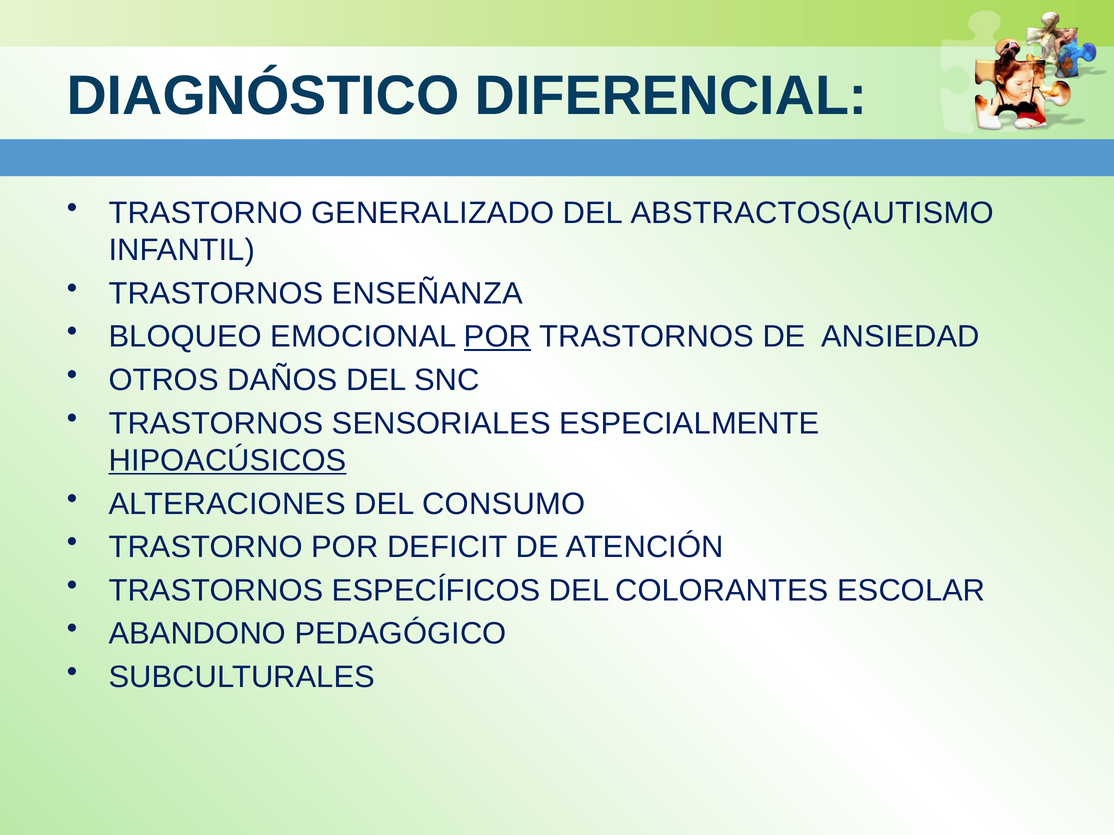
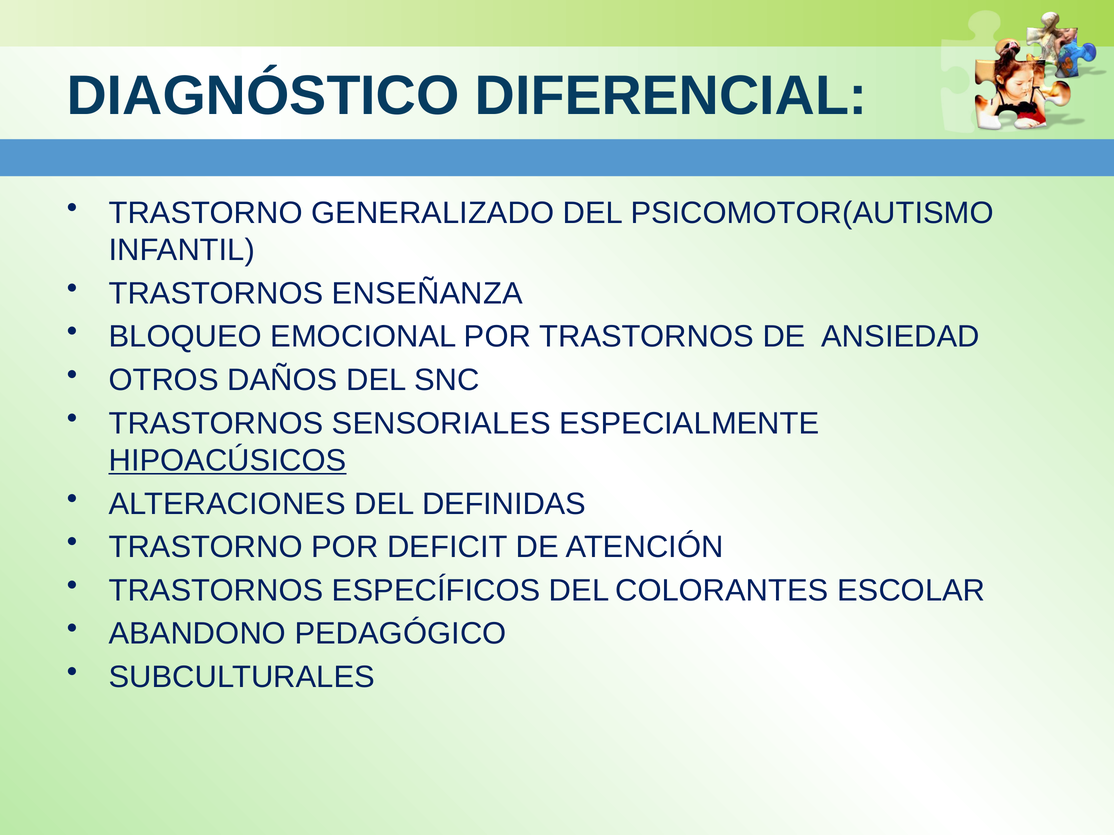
ABSTRACTOS(AUTISMO: ABSTRACTOS(AUTISMO -> PSICOMOTOR(AUTISMO
POR at (498, 337) underline: present -> none
CONSUMO: CONSUMO -> DEFINIDAS
